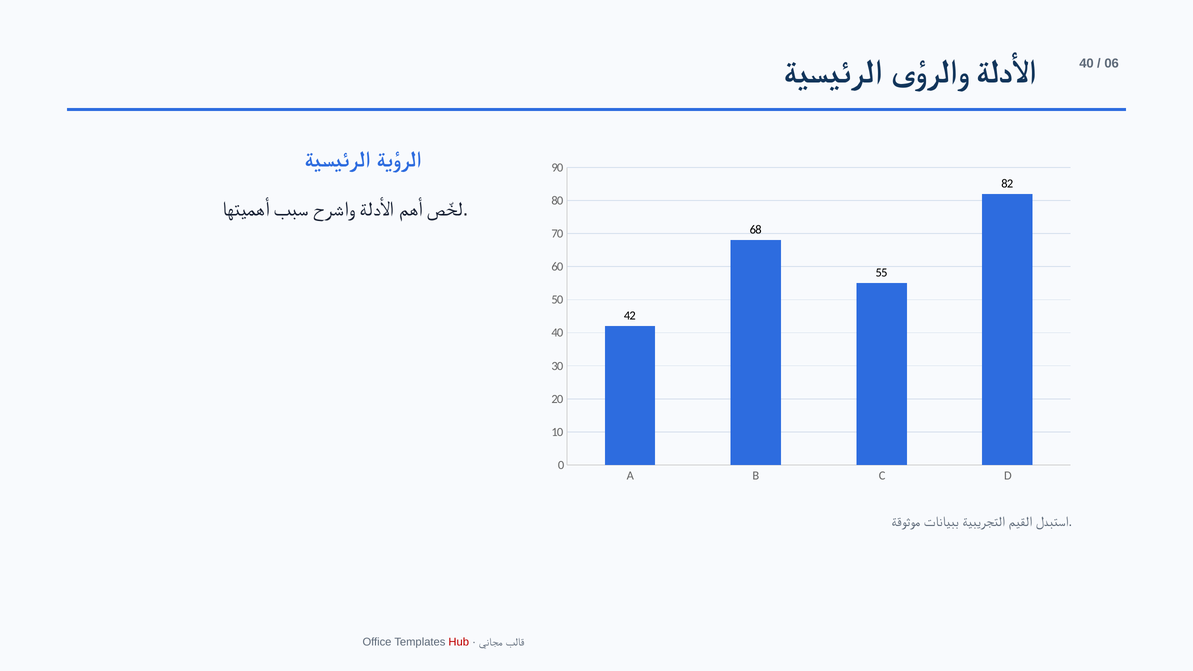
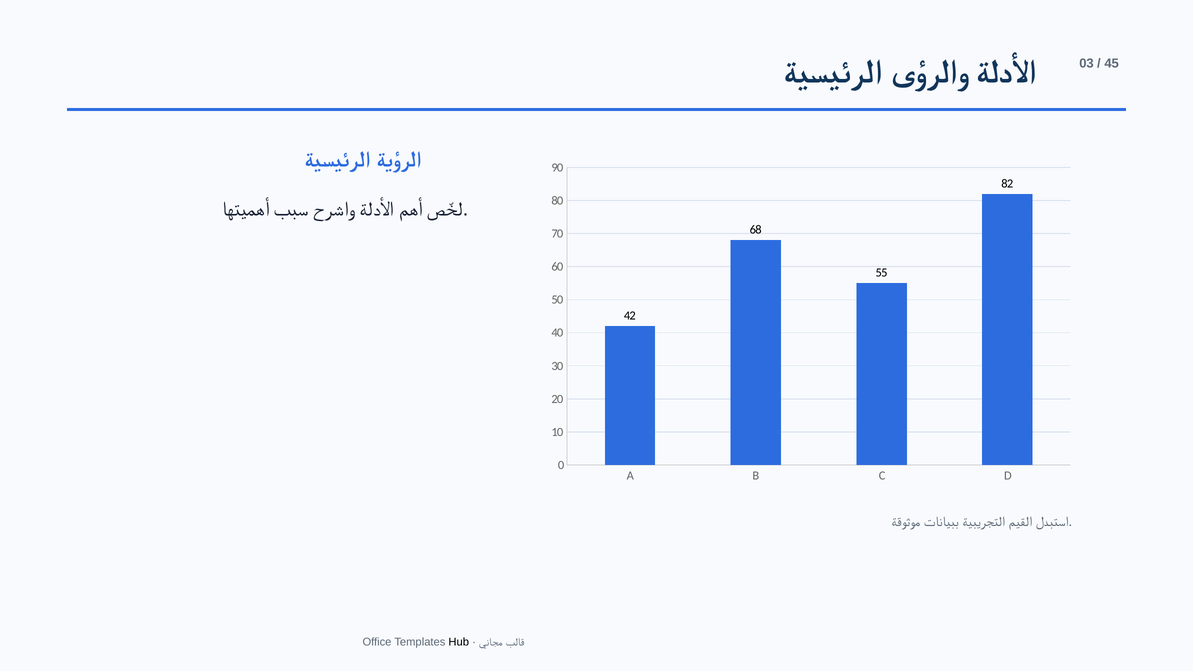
40 at (1086, 63): 40 -> 03
06: 06 -> 45
Hub colour: red -> black
